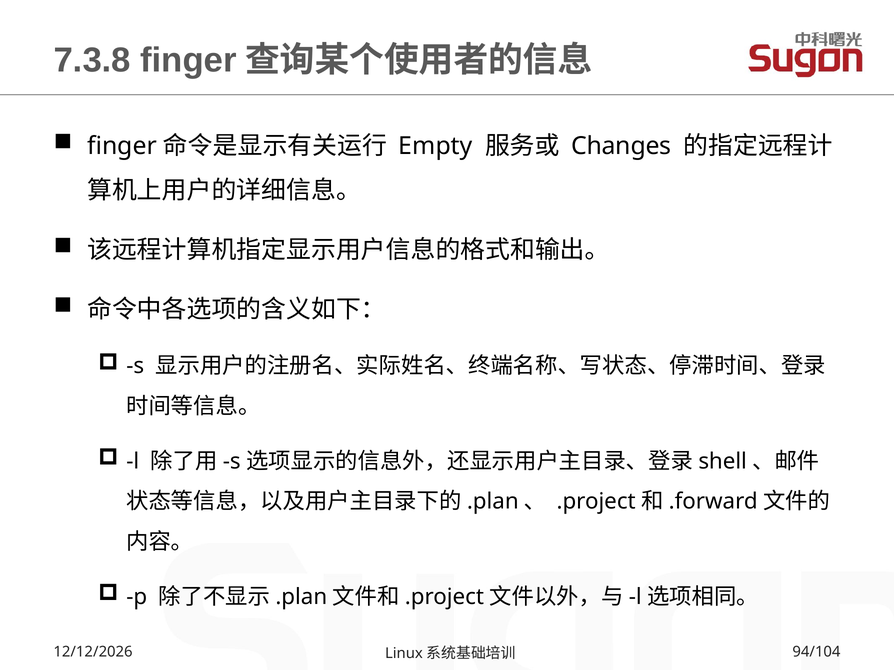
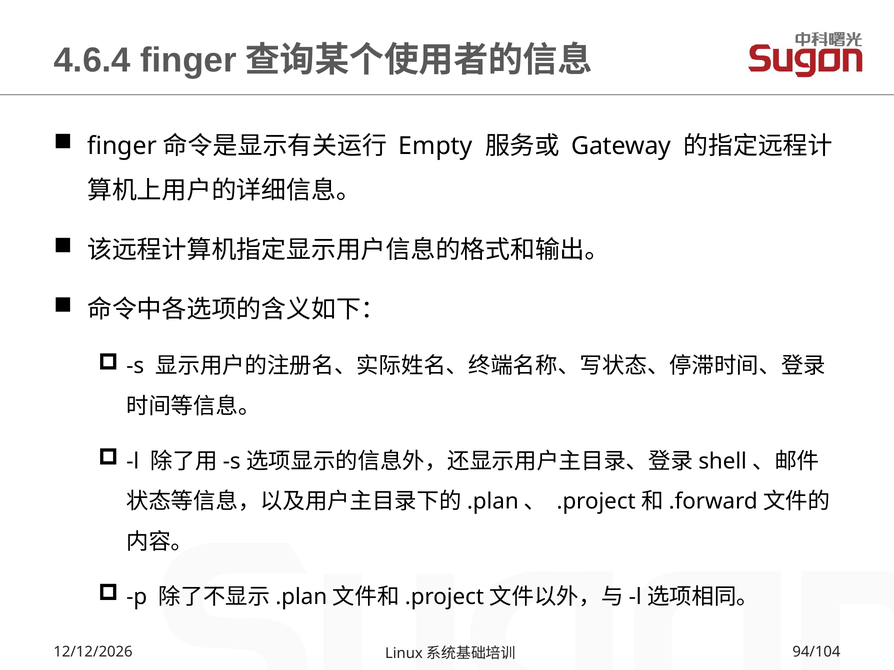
7.3.8: 7.3.8 -> 4.6.4
Changes: Changes -> Gateway
